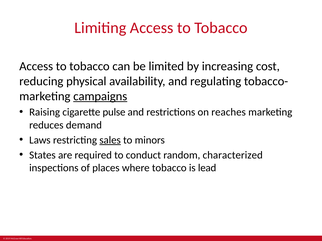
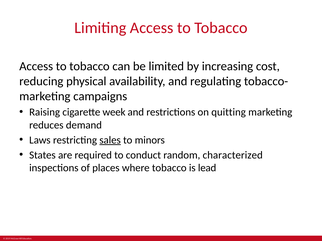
campaigns underline: present -> none
pulse: pulse -> week
reaches: reaches -> quitting
